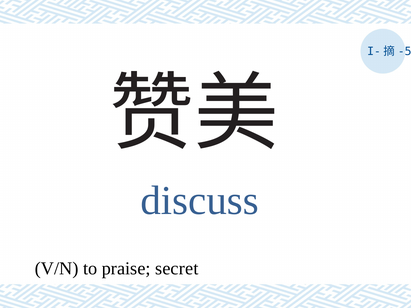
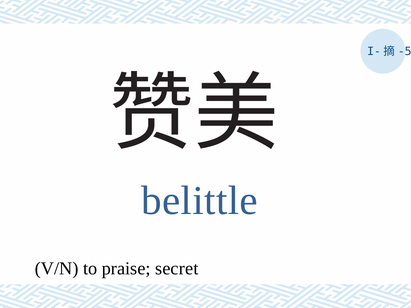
discuss: discuss -> belittle
